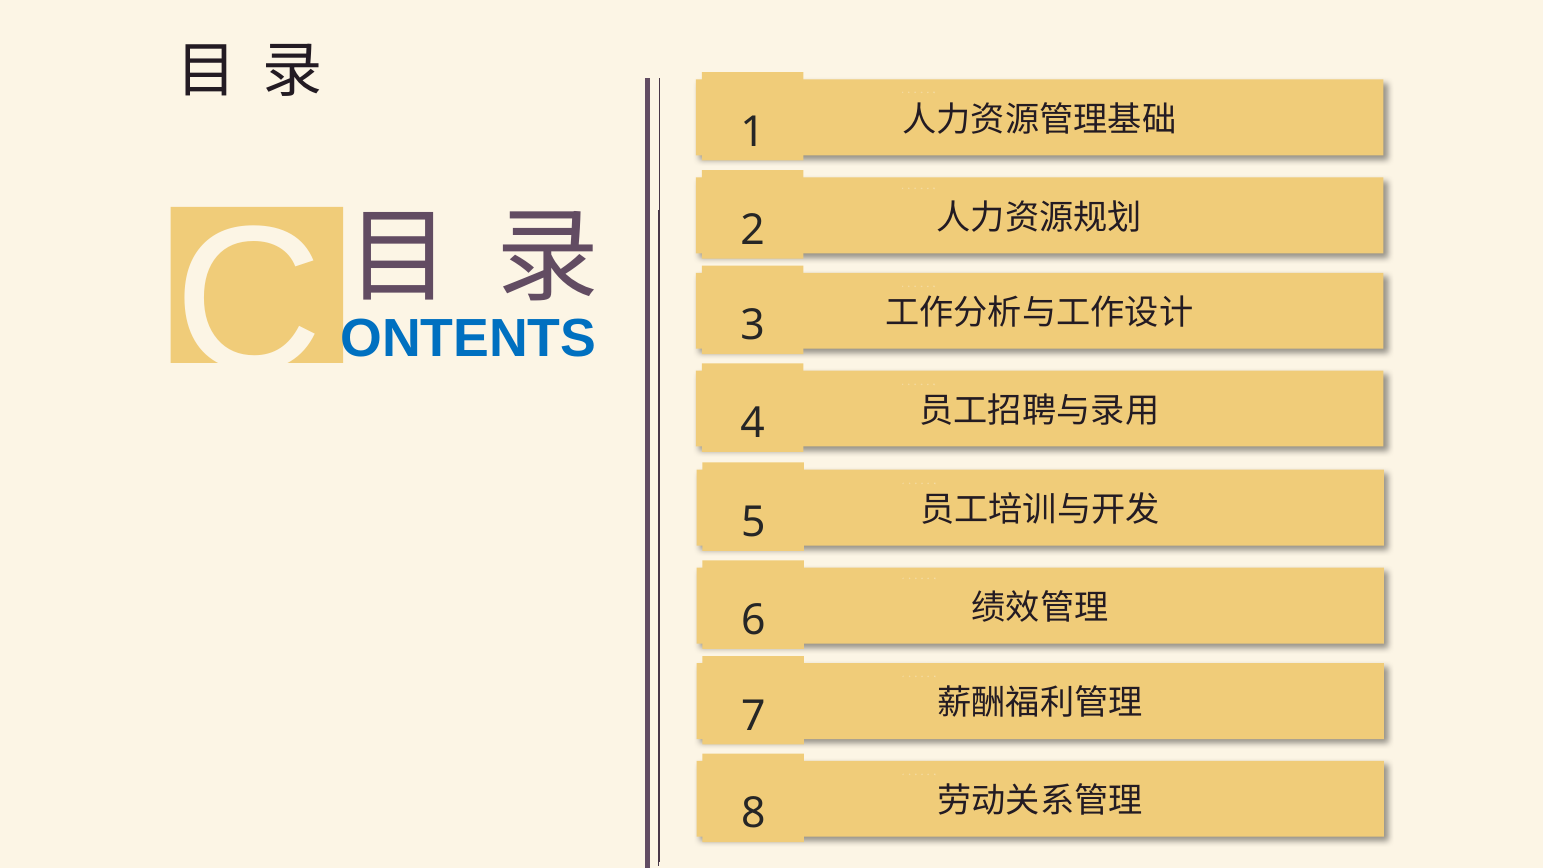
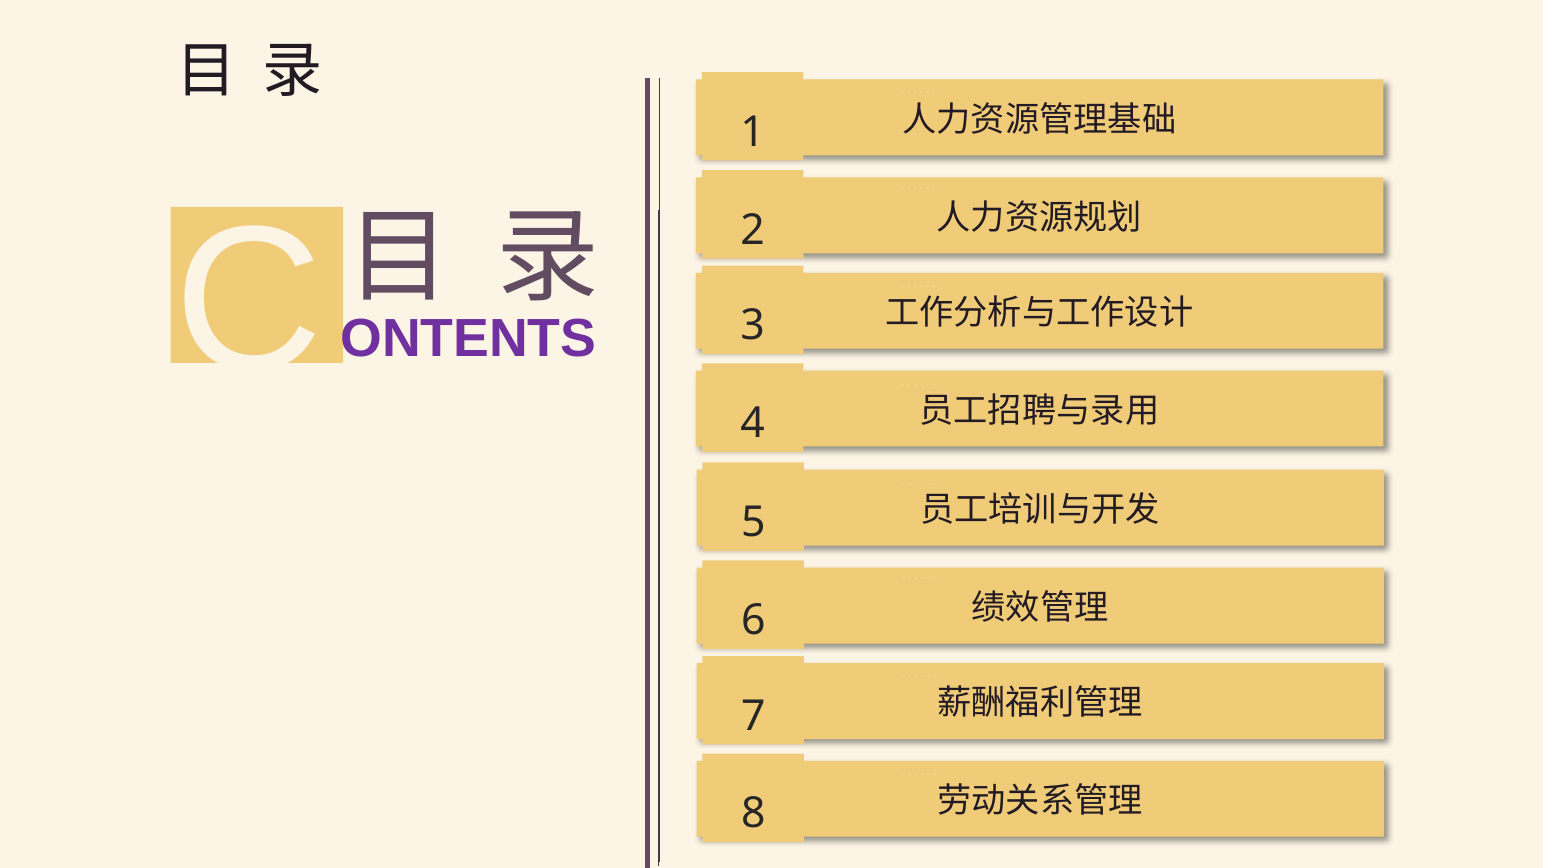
ONTENTS colour: blue -> purple
